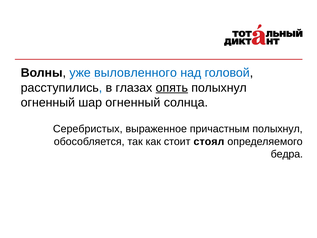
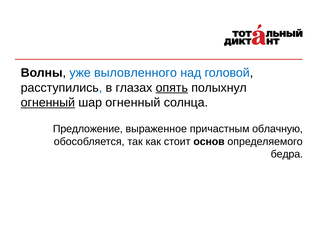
огненный at (48, 102) underline: none -> present
Серебристых: Серебристых -> Предложение
причастным полыхнул: полыхнул -> облачную
стоял: стоял -> основ
